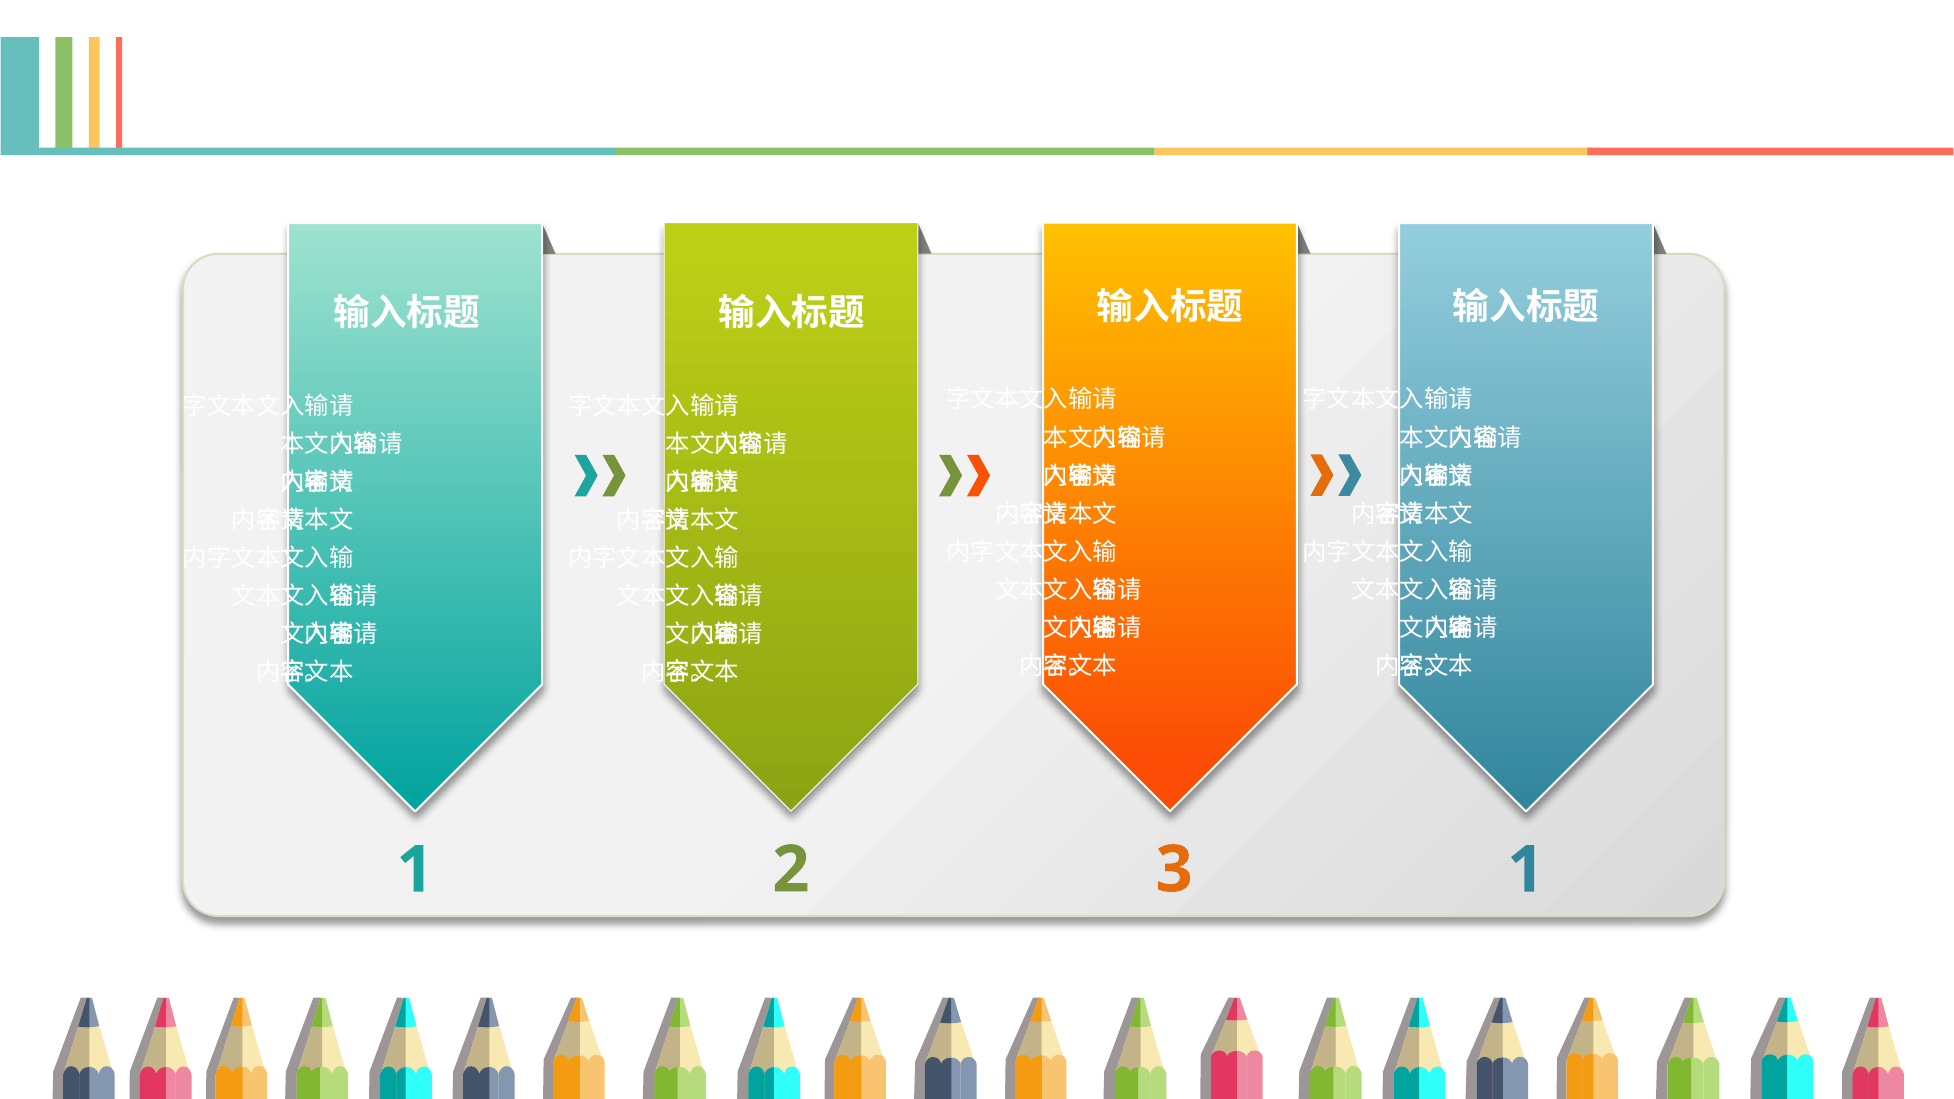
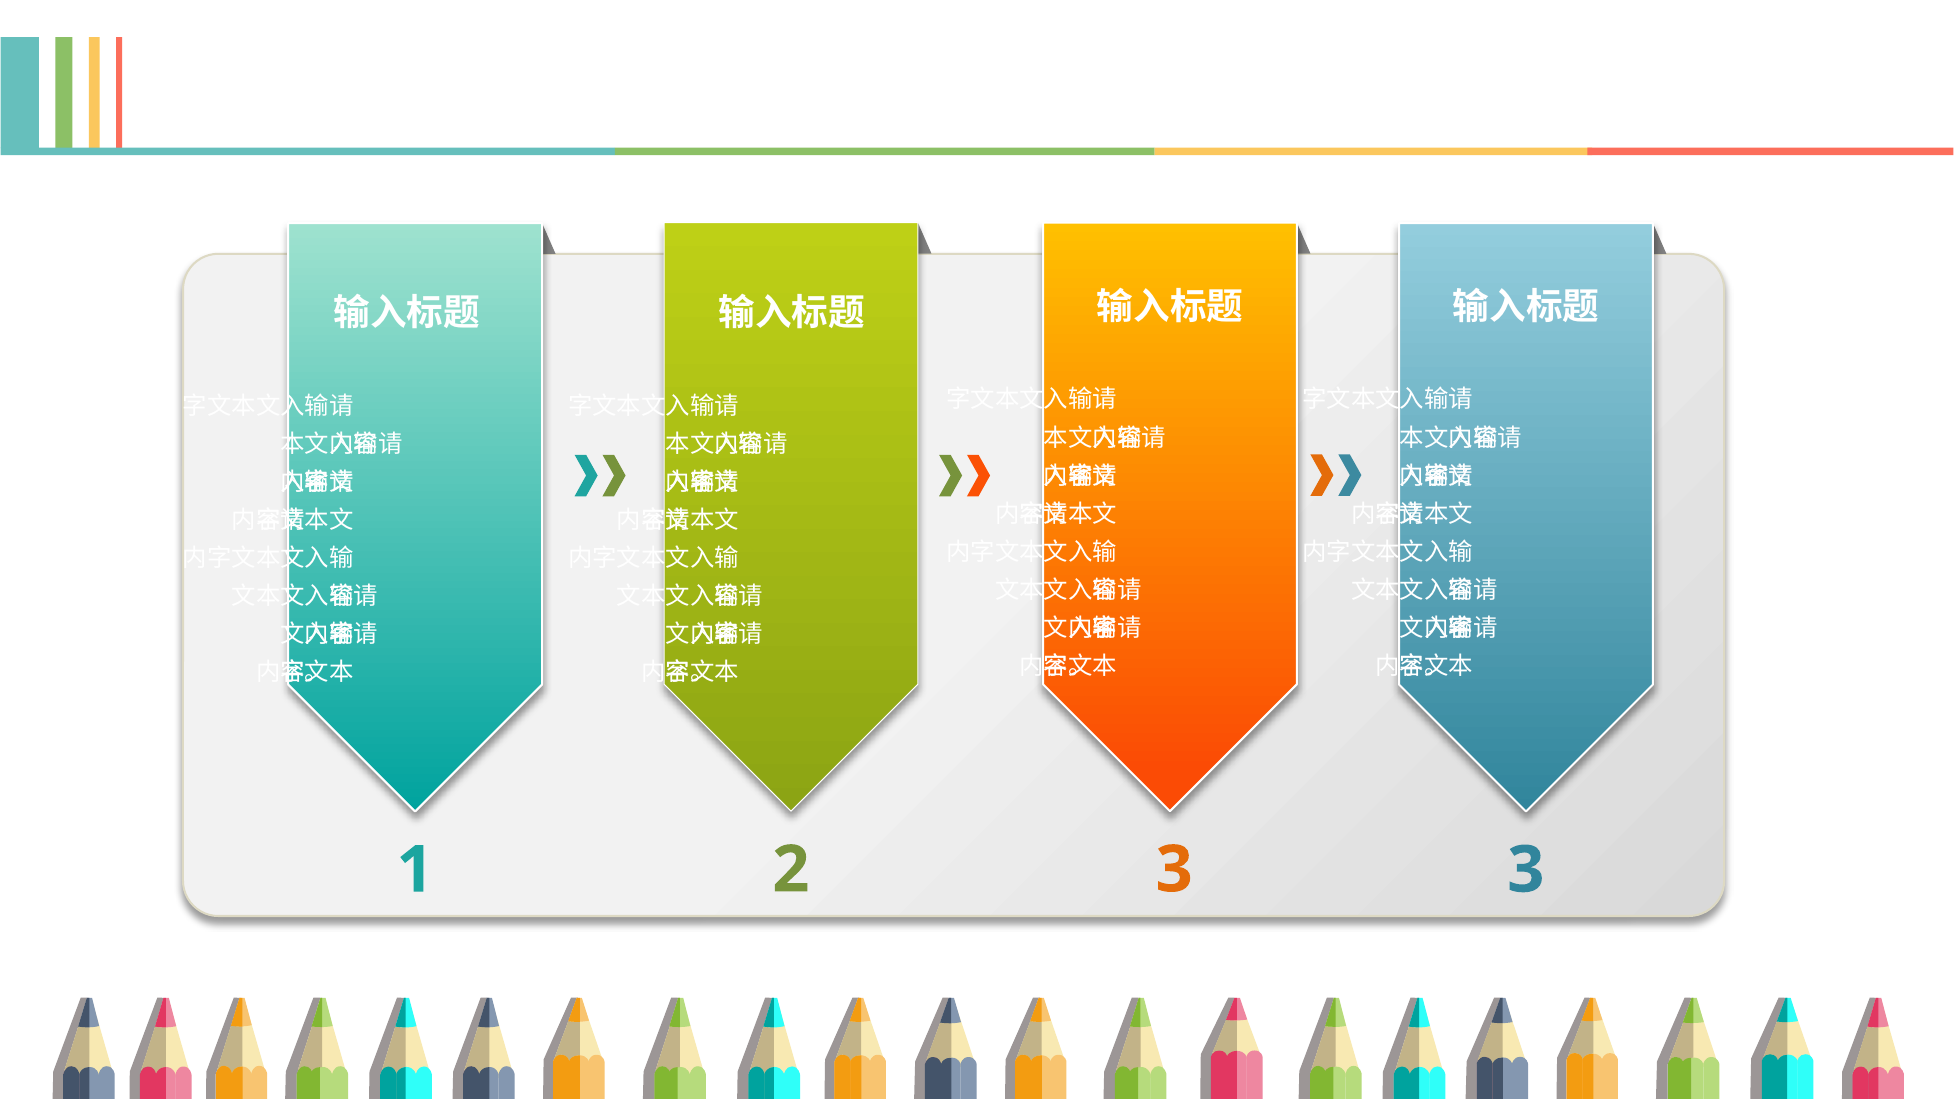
2 1: 1 -> 3
